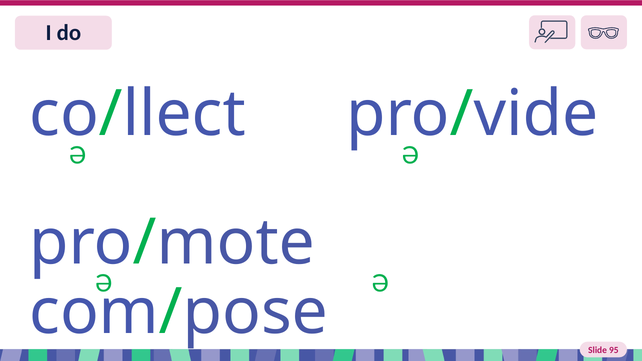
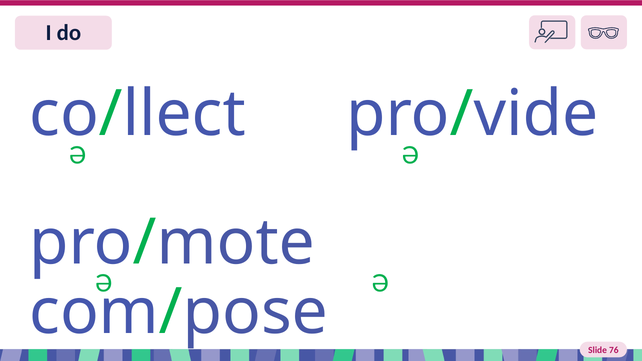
95: 95 -> 76
